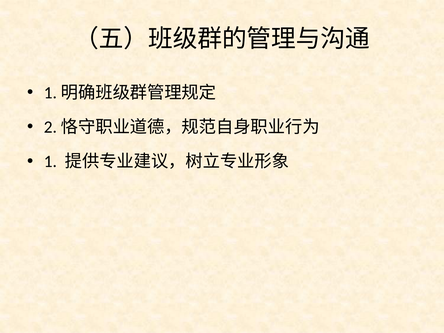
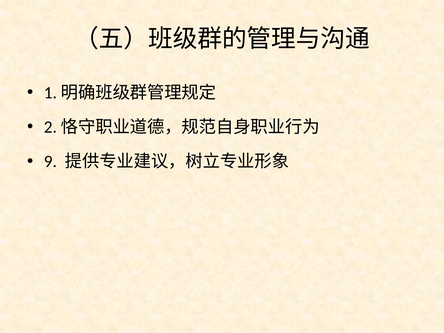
1: 1 -> 9
